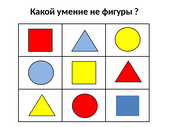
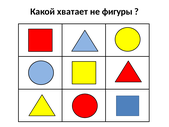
умение: умение -> хватает
